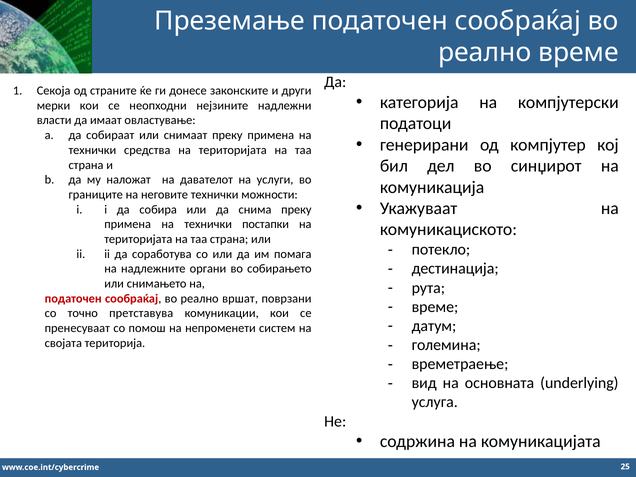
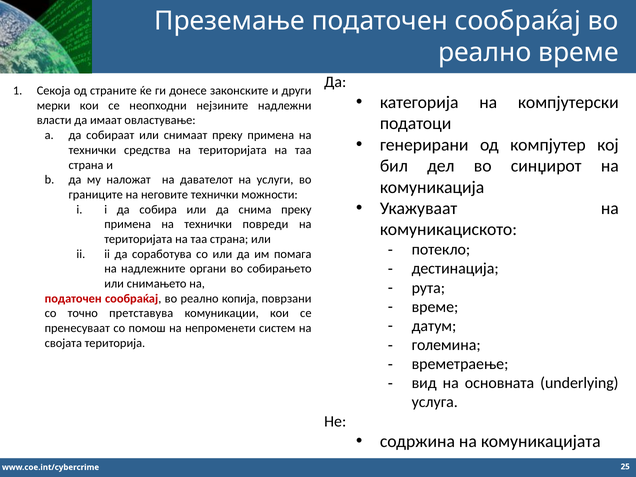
постапки: постапки -> повреди
вршат: вршат -> копија
